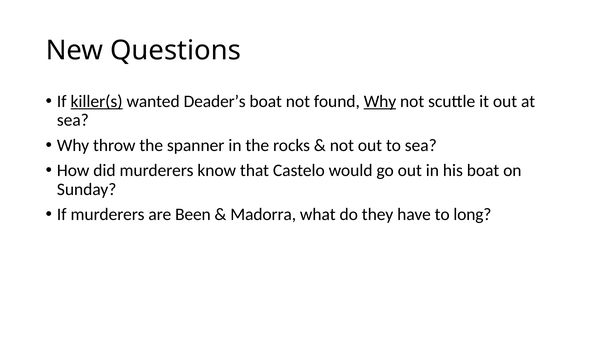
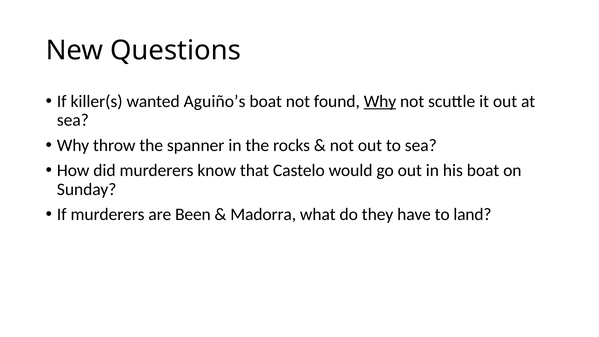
killer(s underline: present -> none
Deader’s: Deader’s -> Aguiño’s
long: long -> land
